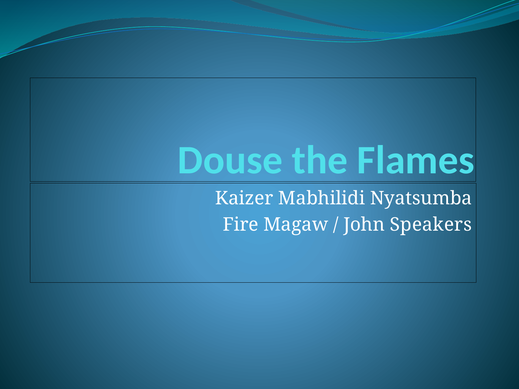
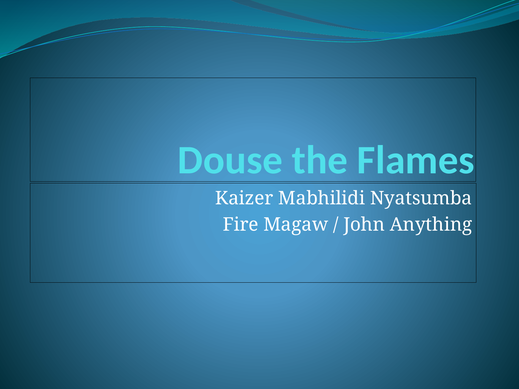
Speakers: Speakers -> Anything
